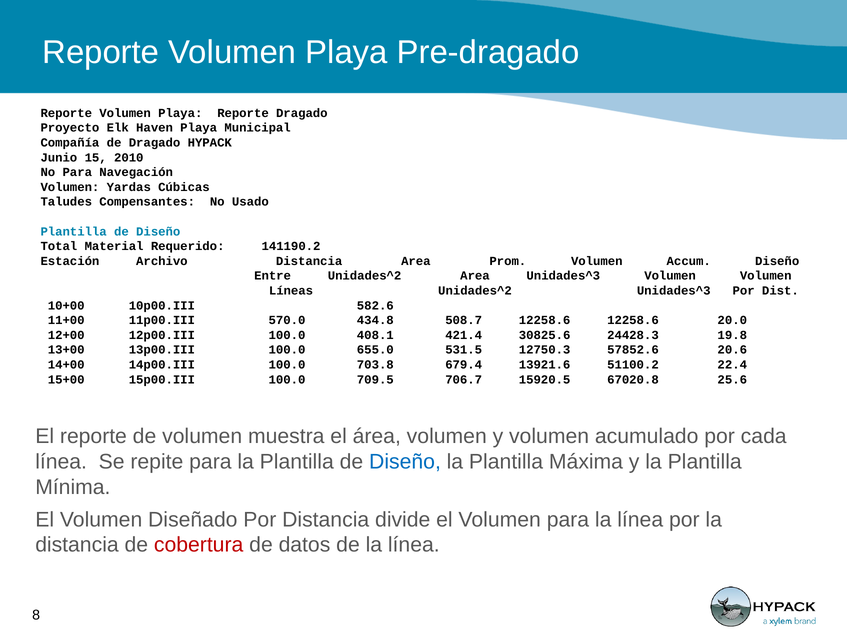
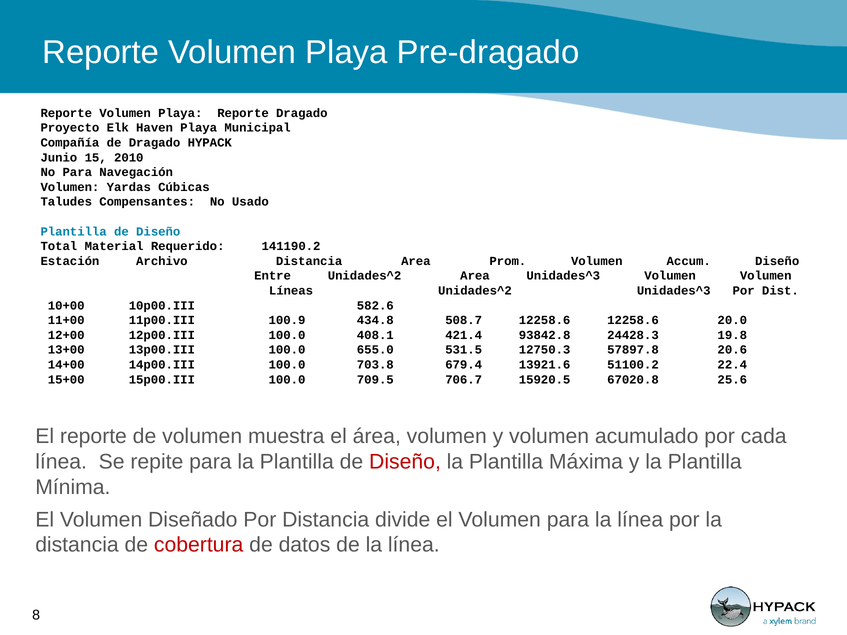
570.0: 570.0 -> 100.9
30825.6: 30825.6 -> 93842.8
57852.6: 57852.6 -> 57897.8
Diseño at (405, 462) colour: blue -> red
